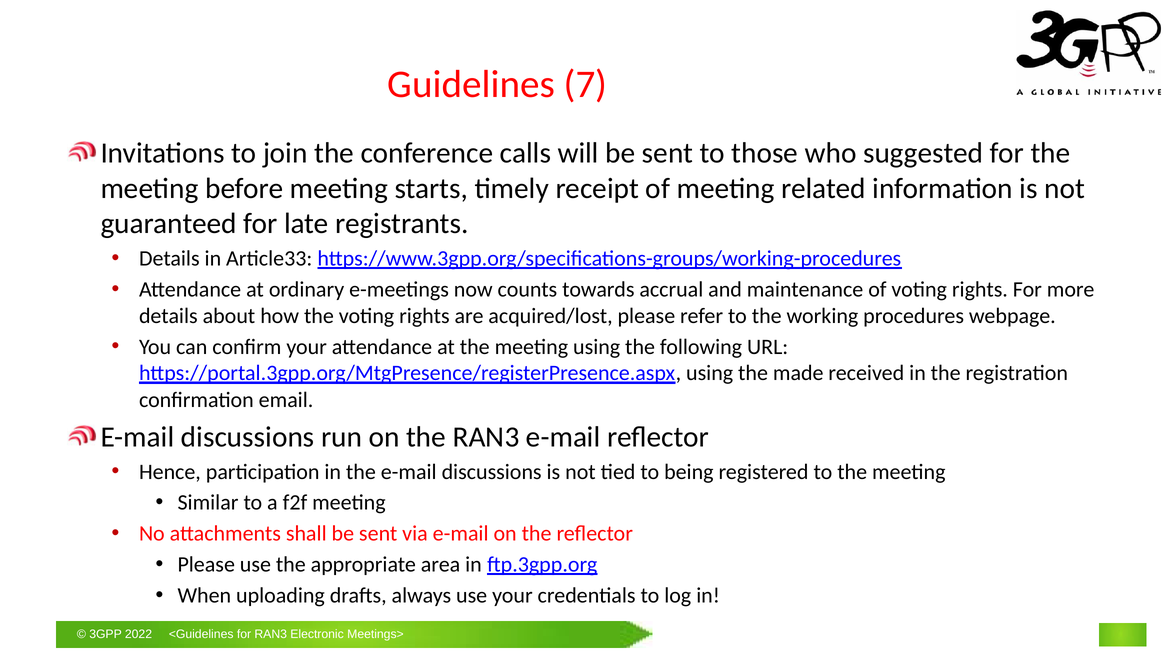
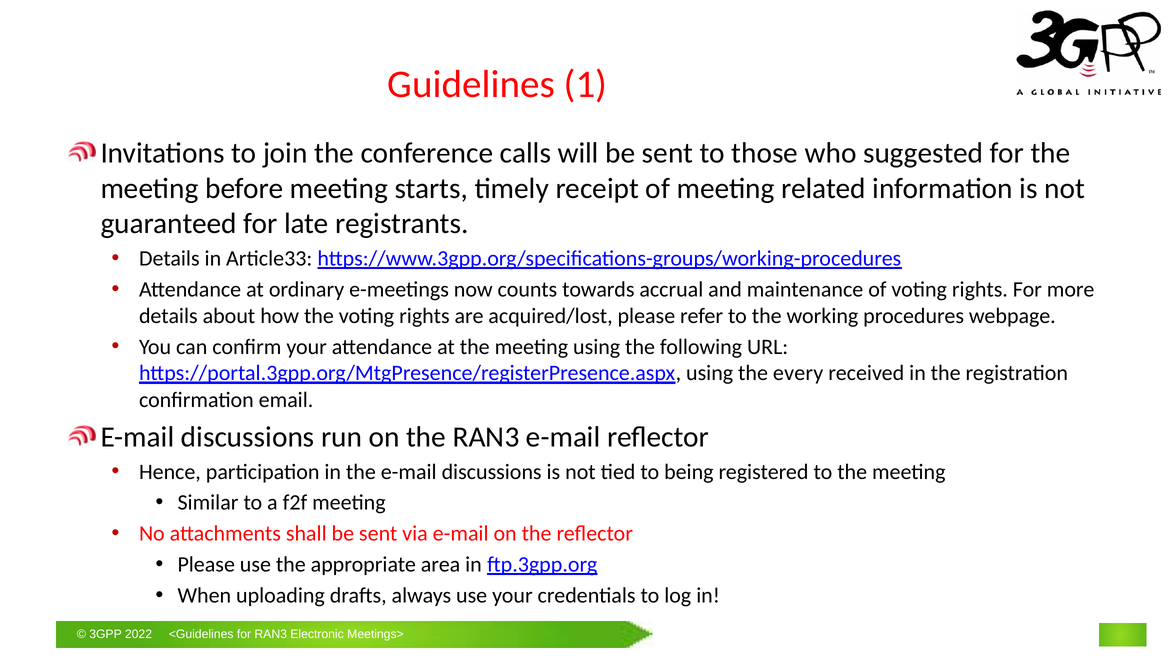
Guidelines 7: 7 -> 1
made: made -> every
